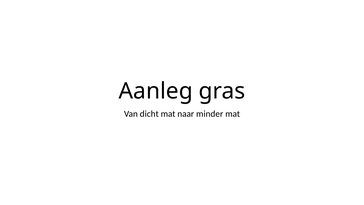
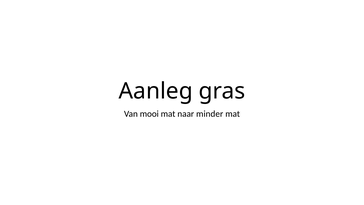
dicht: dicht -> mooi
